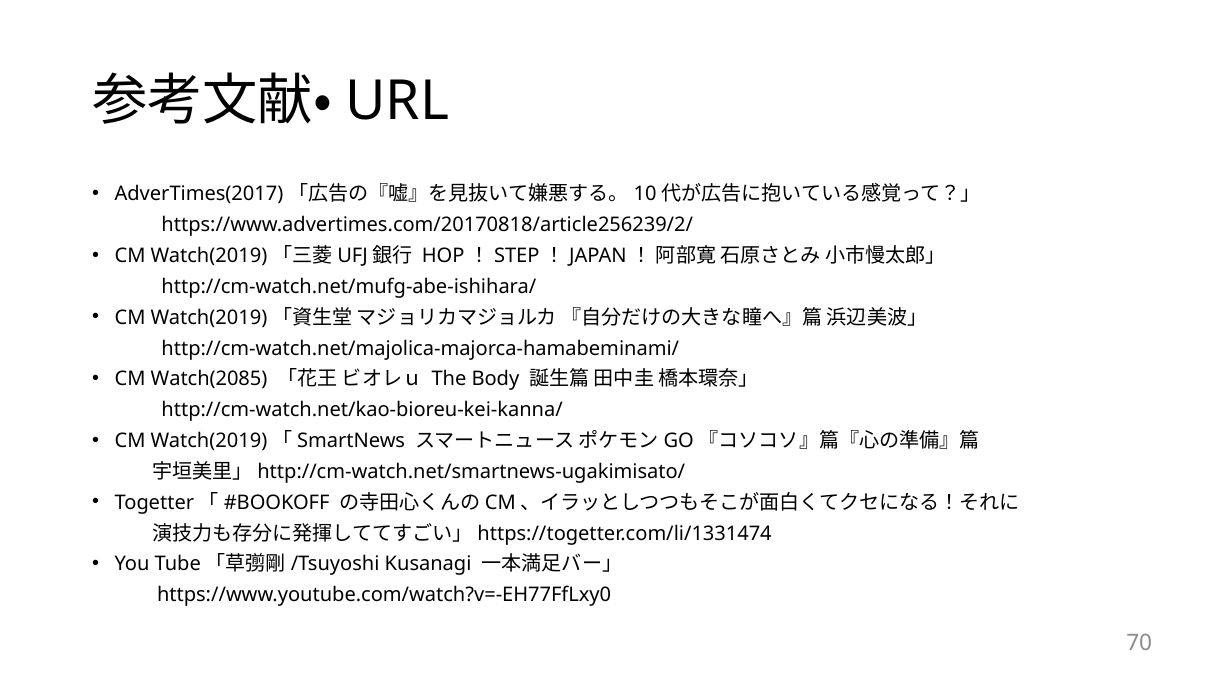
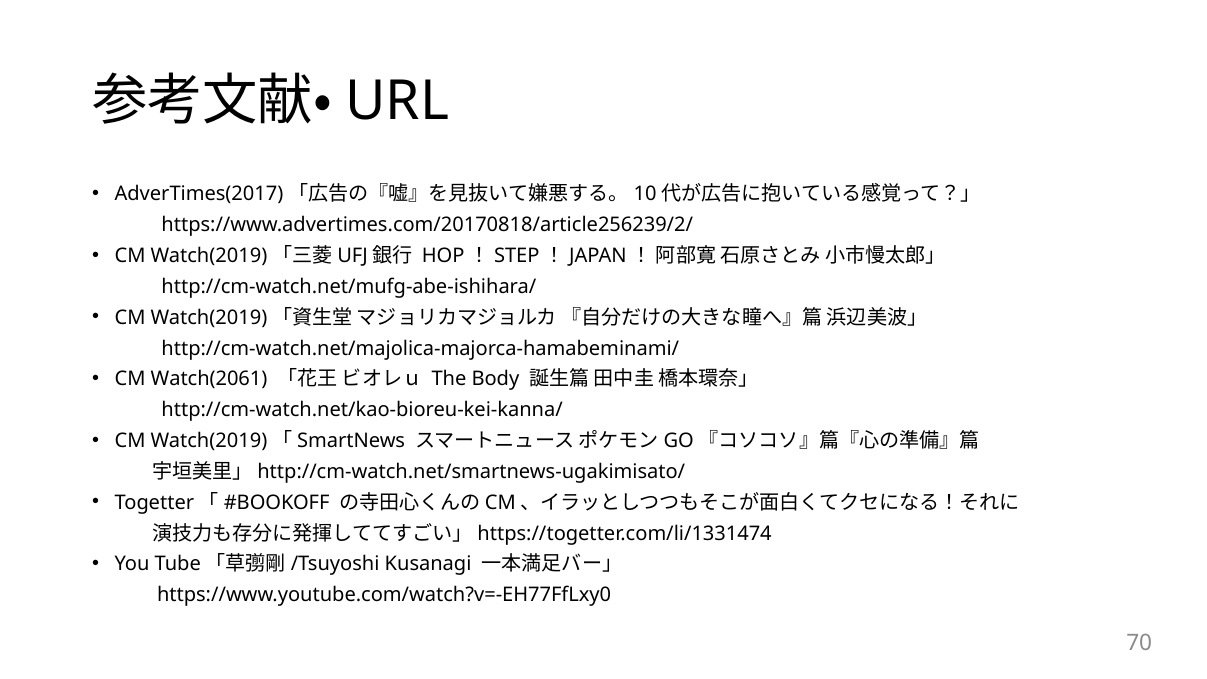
Watch(2085: Watch(2085 -> Watch(2061
